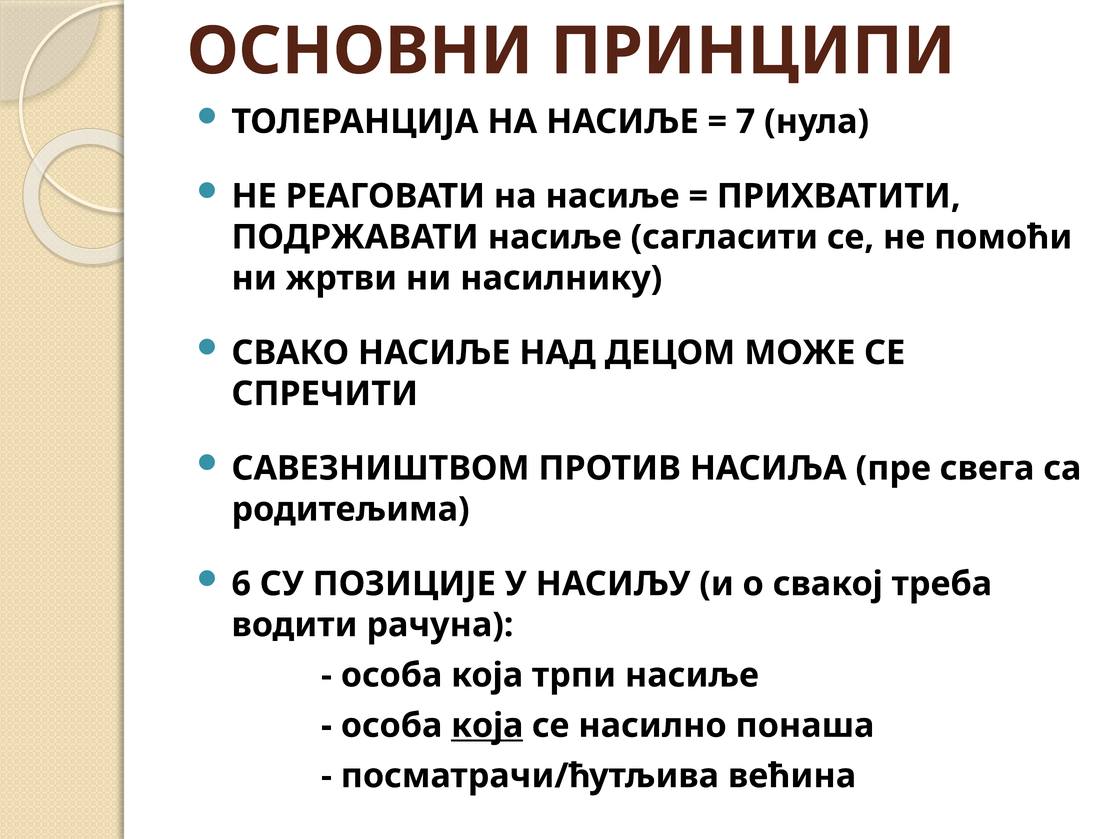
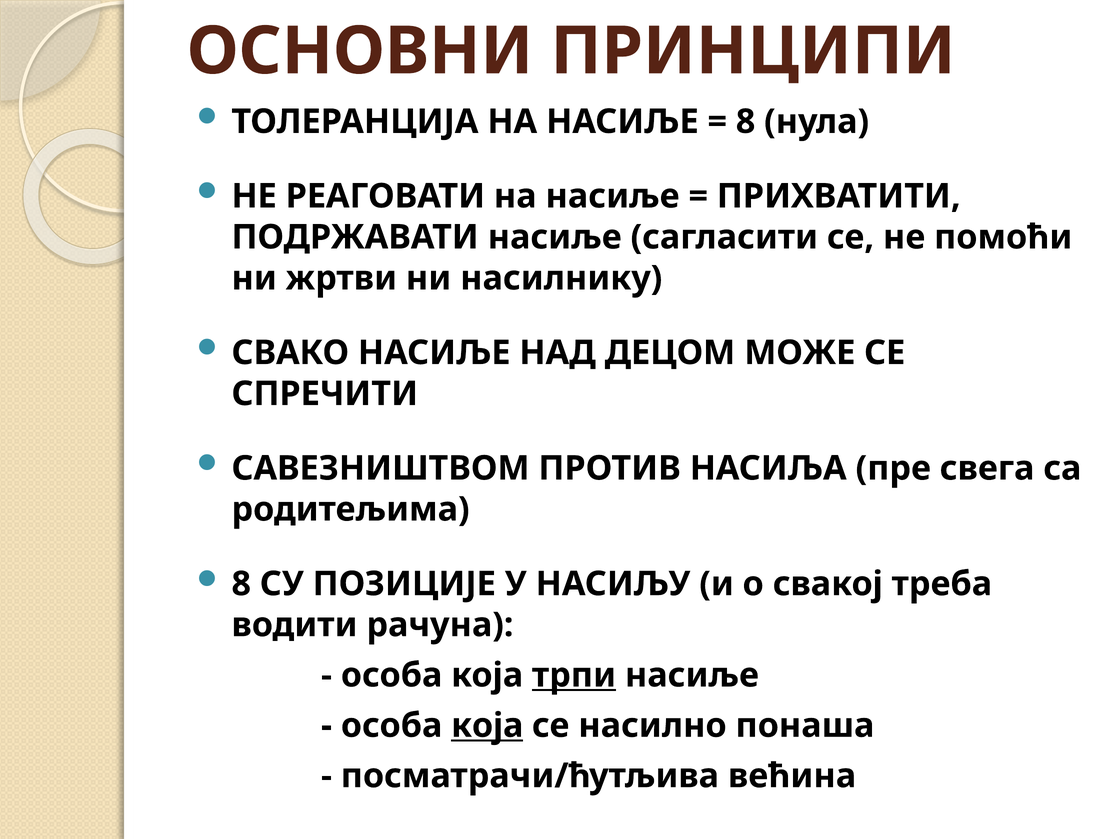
7 at (746, 122): 7 -> 8
6 at (241, 584): 6 -> 8
трпи underline: none -> present
